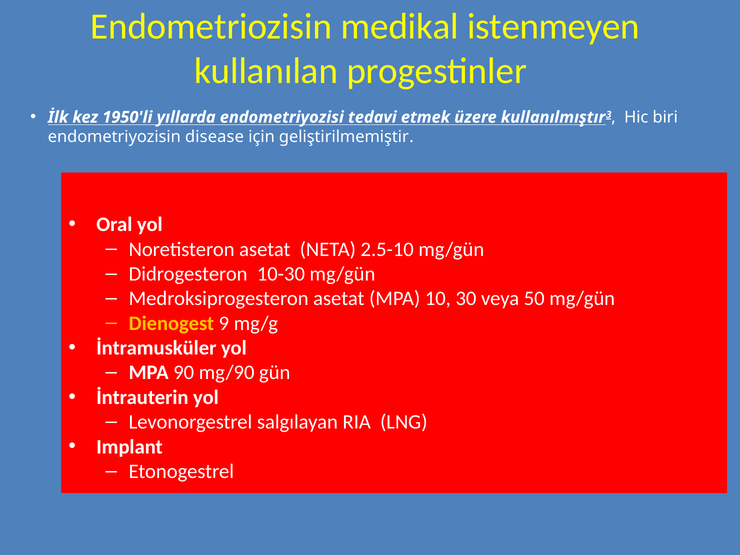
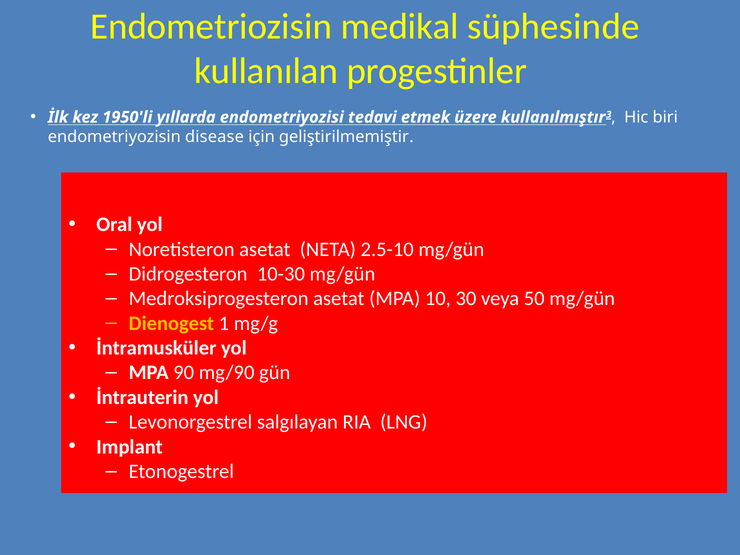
istenmeyen: istenmeyen -> süphesinde
9: 9 -> 1
